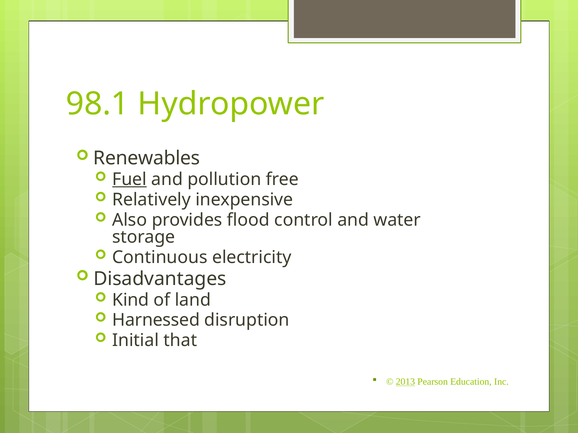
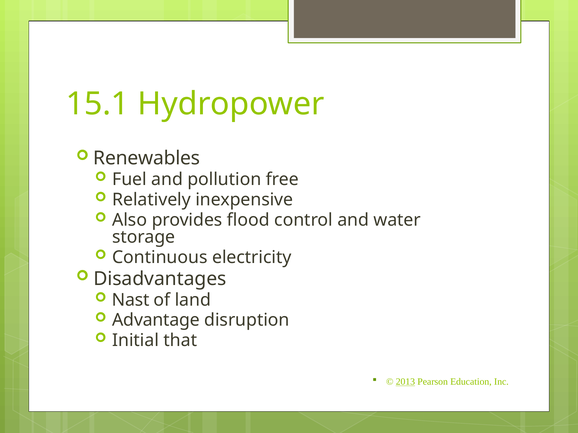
98.1: 98.1 -> 15.1
Fuel underline: present -> none
Kind: Kind -> Nast
Harnessed: Harnessed -> Advantage
